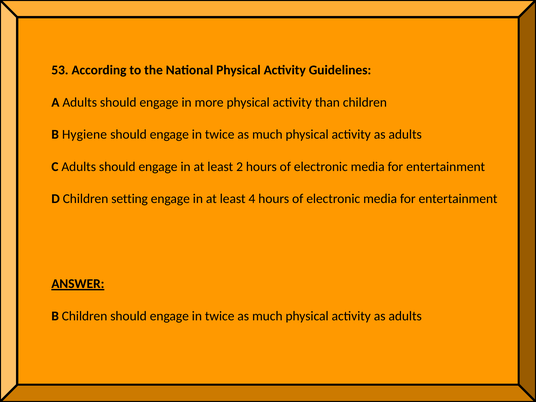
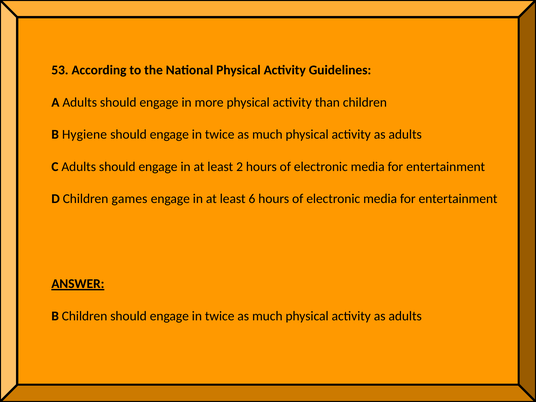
setting: setting -> games
4: 4 -> 6
